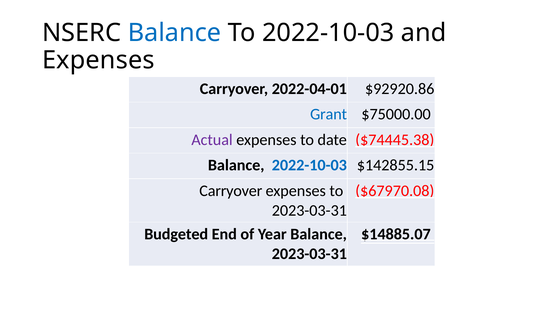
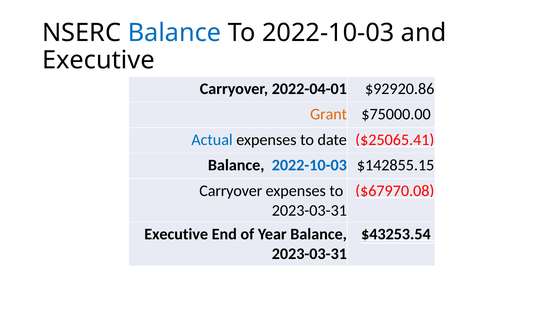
Expenses at (98, 60): Expenses -> Executive
Grant colour: blue -> orange
Actual colour: purple -> blue
$74445.38: $74445.38 -> $25065.41
Budgeted at (176, 234): Budgeted -> Executive
$14885.07: $14885.07 -> $43253.54
